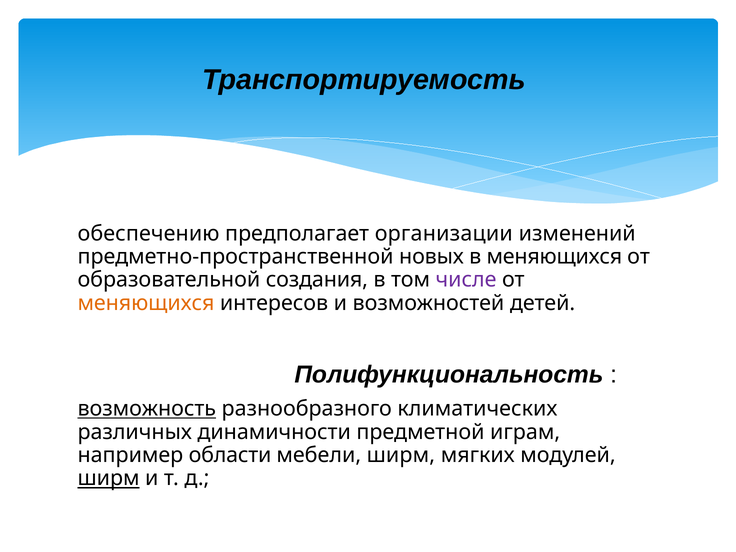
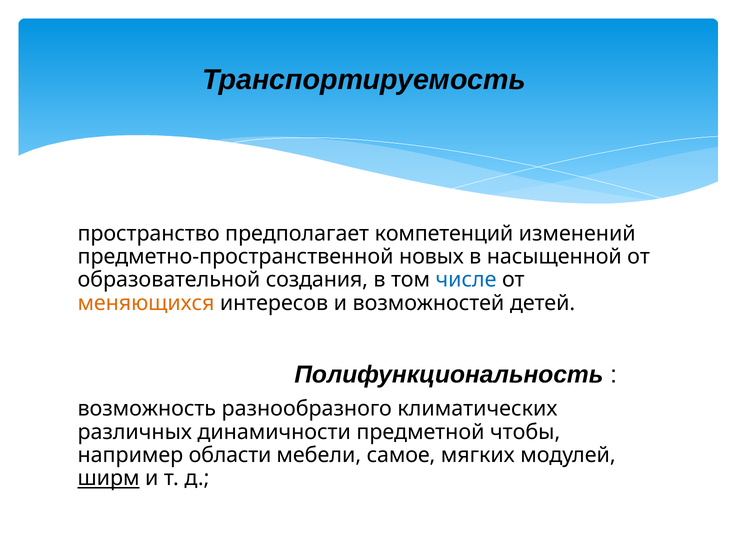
обеспечению: обеспечению -> пространство
организации: организации -> компетенций
в меняющихся: меняющихся -> насыщенной
числе colour: purple -> blue
возможность underline: present -> none
играм: играм -> чтобы
мебели ширм: ширм -> самое
